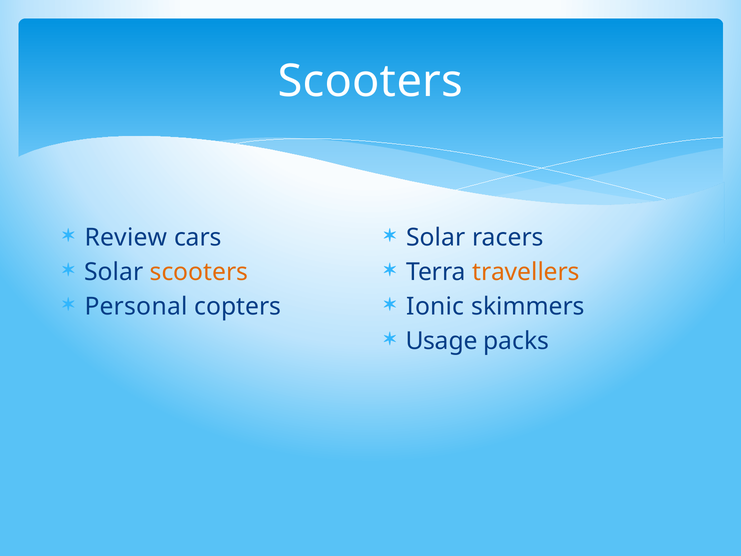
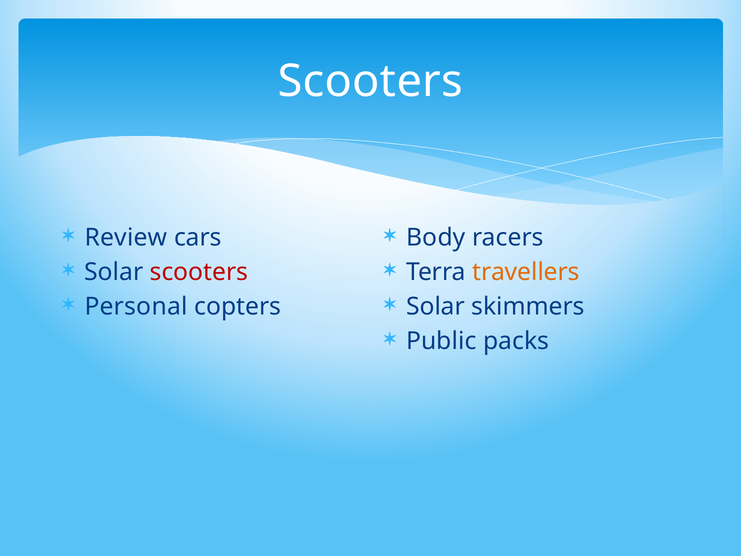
Solar at (436, 237): Solar -> Body
scooters at (199, 272) colour: orange -> red
Ionic at (435, 307): Ionic -> Solar
Usage: Usage -> Public
